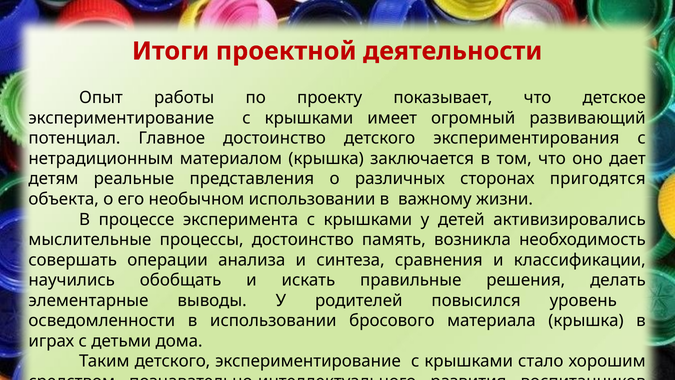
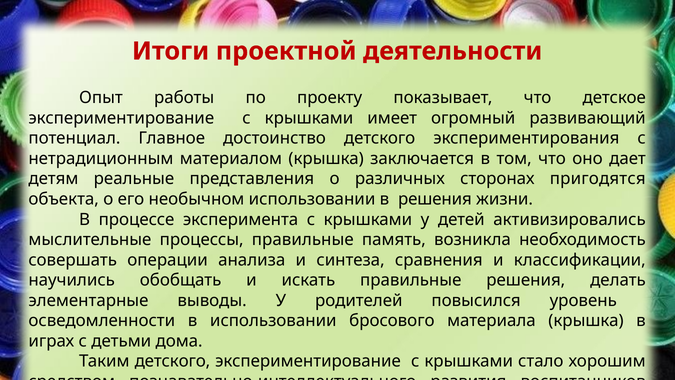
в важному: важному -> решения
процессы достоинство: достоинство -> правильные
